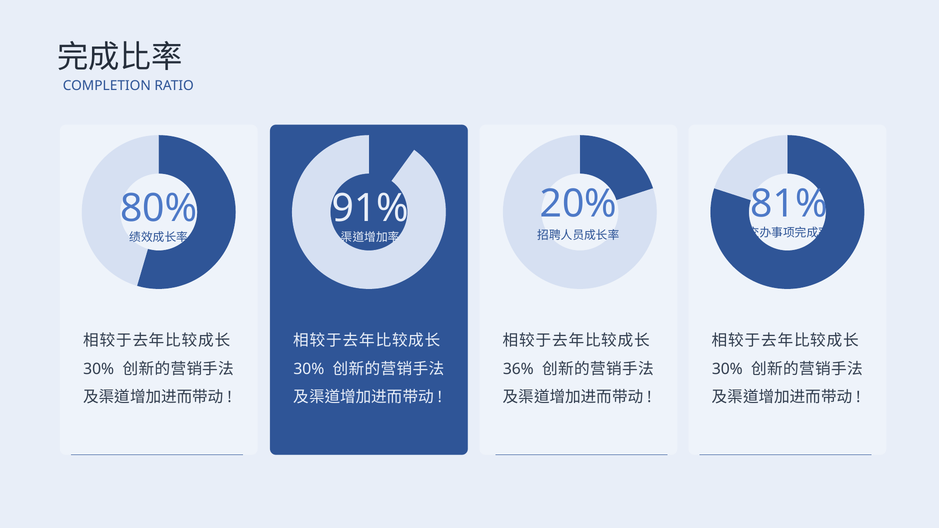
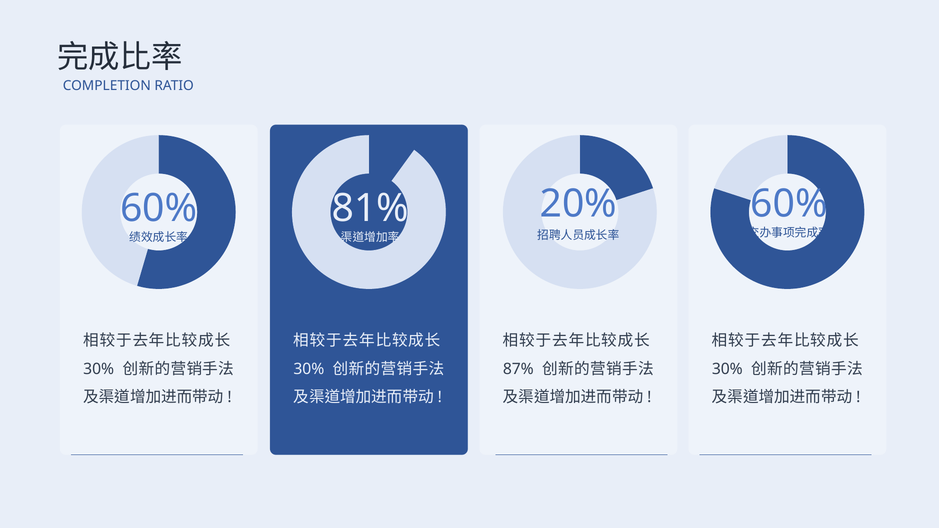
81% at (789, 204): 81% -> 60%
80% at (159, 208): 80% -> 60%
91%: 91% -> 81%
36%: 36% -> 87%
